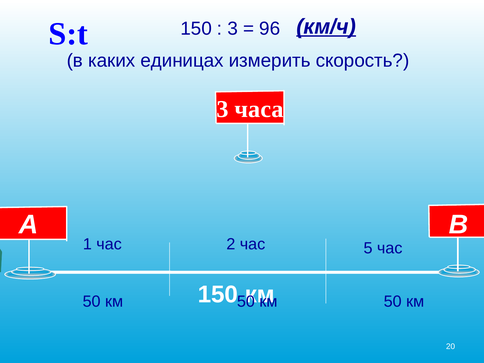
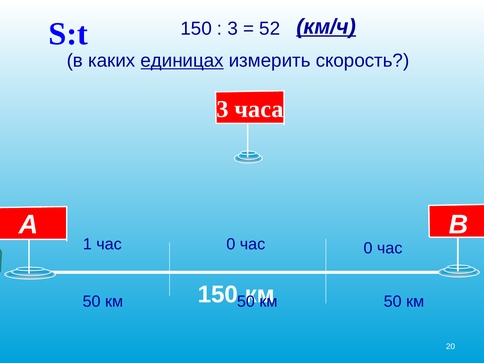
96: 96 -> 52
единицах underline: none -> present
1 час 2: 2 -> 0
5 at (368, 248): 5 -> 0
